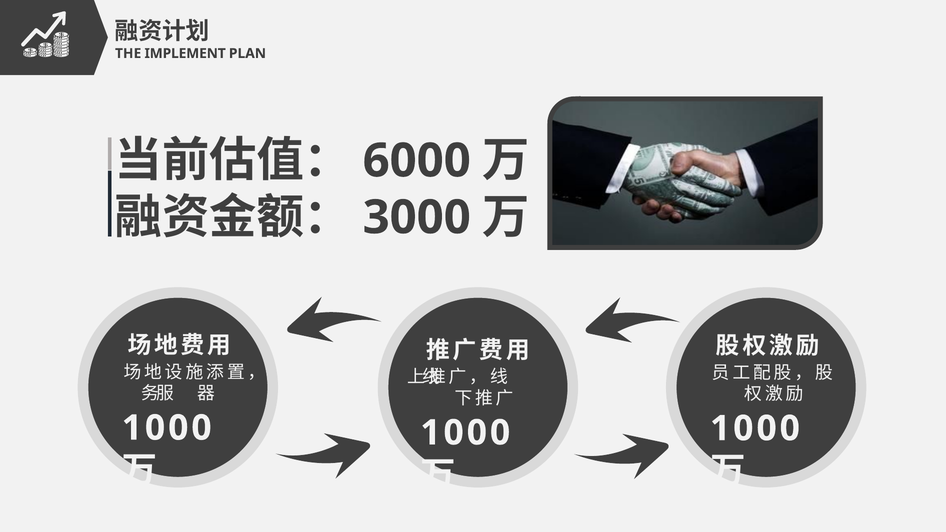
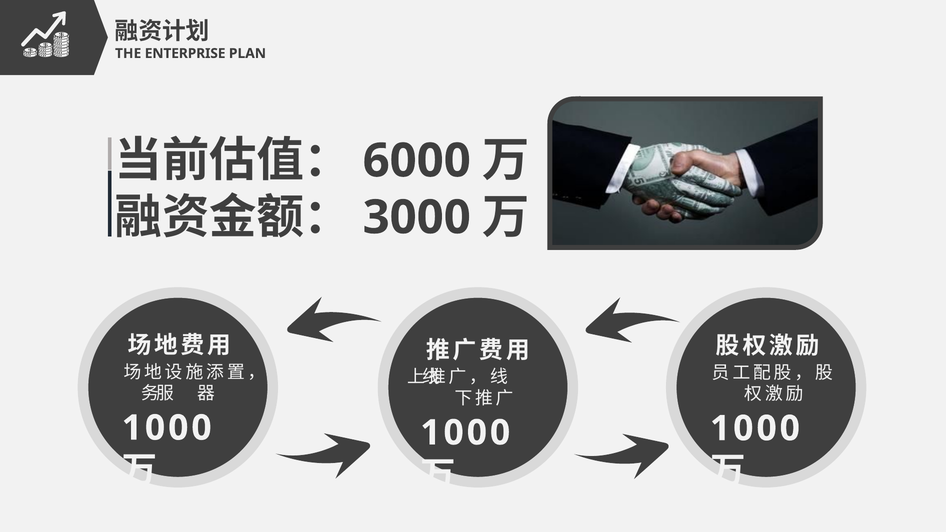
IMPLEMENT: IMPLEMENT -> ENTERPRISE
